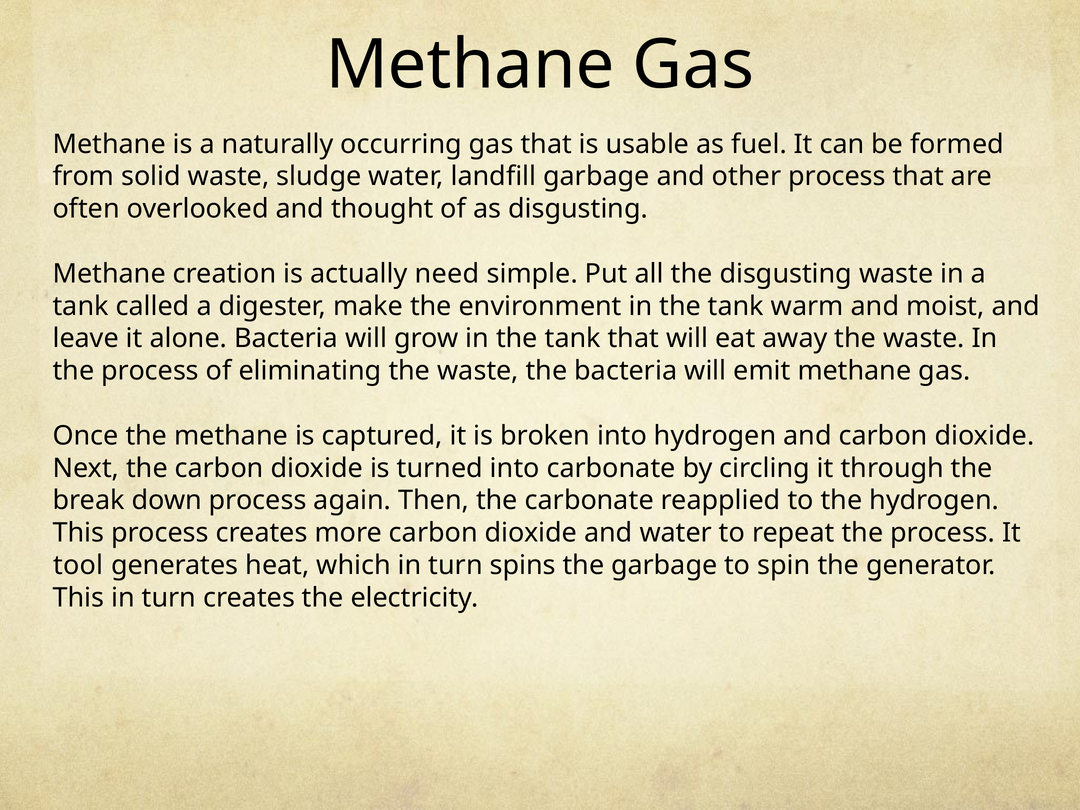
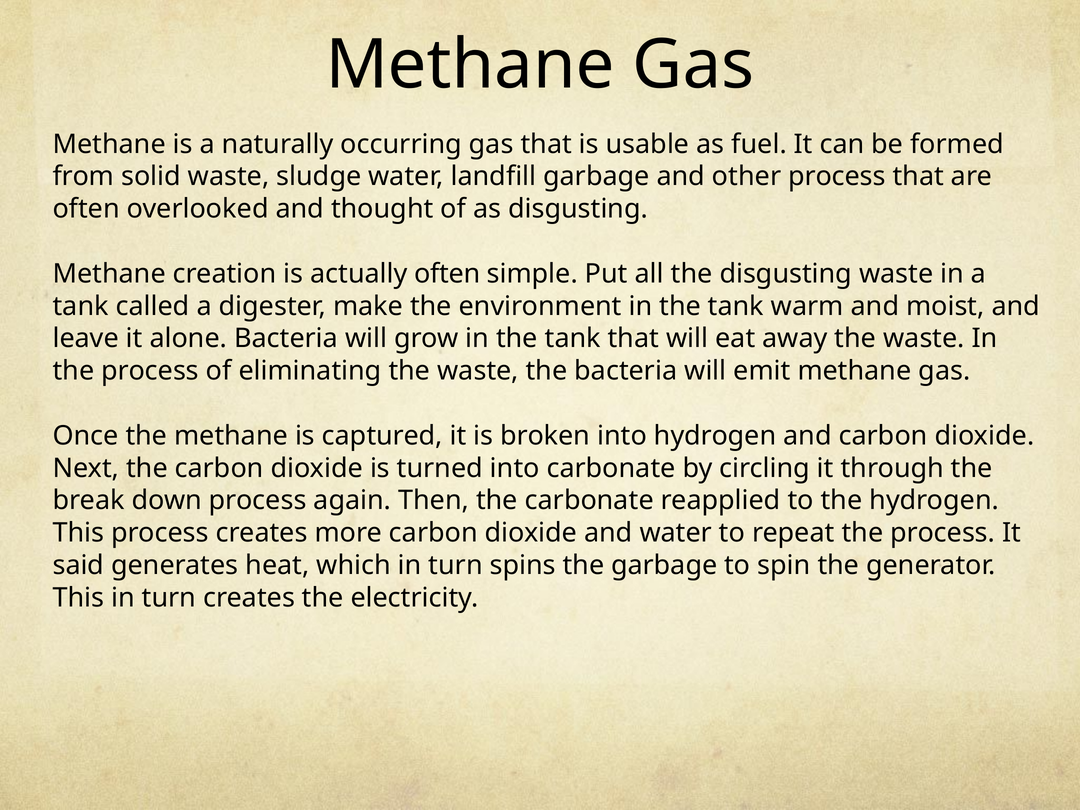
actually need: need -> often
tool: tool -> said
